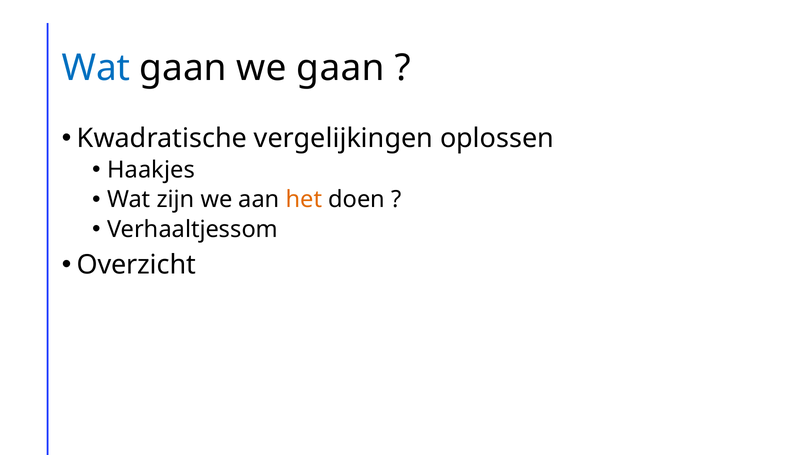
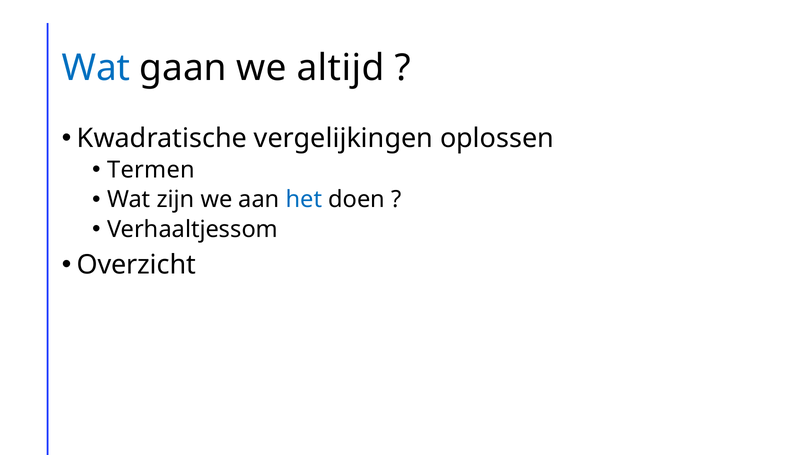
we gaan: gaan -> altijd
Haakjes: Haakjes -> Termen
het colour: orange -> blue
